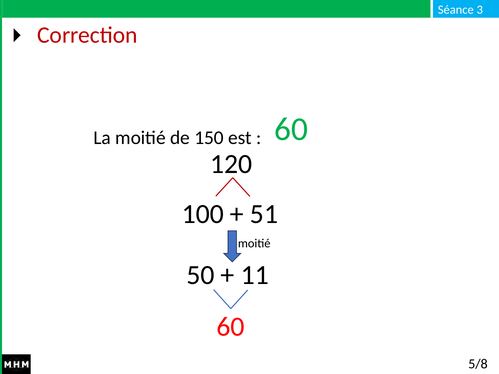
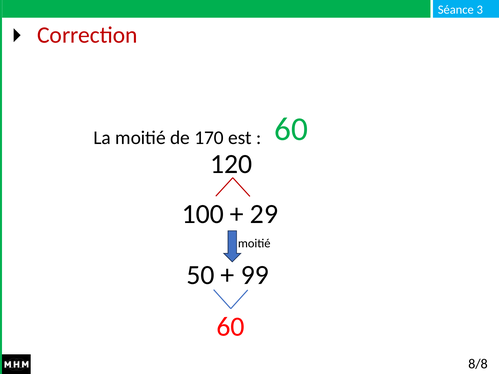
150: 150 -> 170
51: 51 -> 29
11: 11 -> 99
5/8: 5/8 -> 8/8
